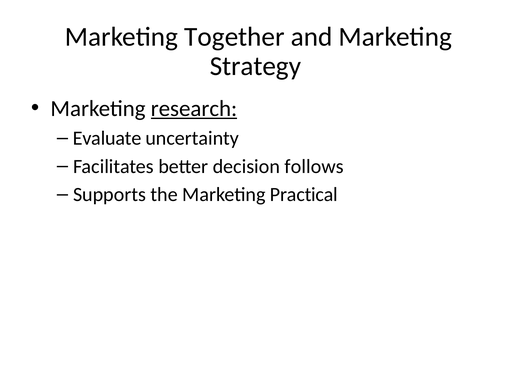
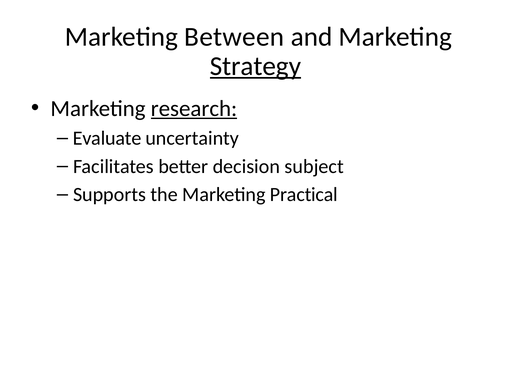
Together: Together -> Between
Strategy underline: none -> present
follows: follows -> subject
